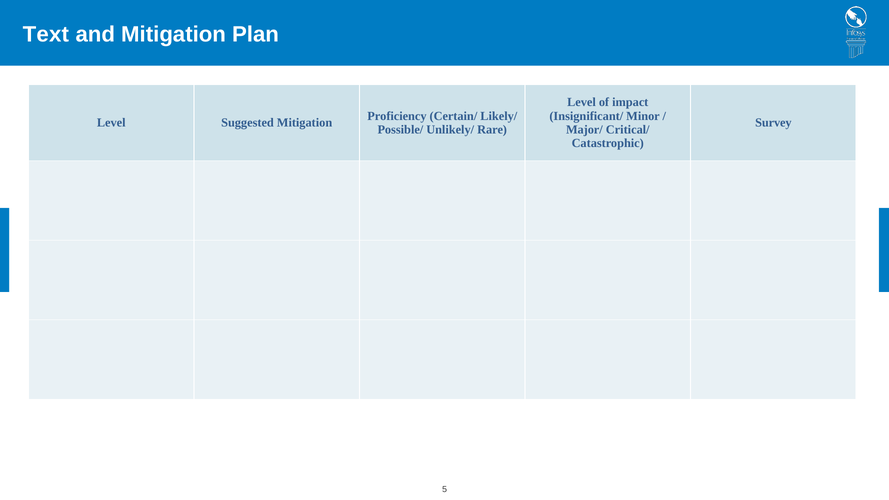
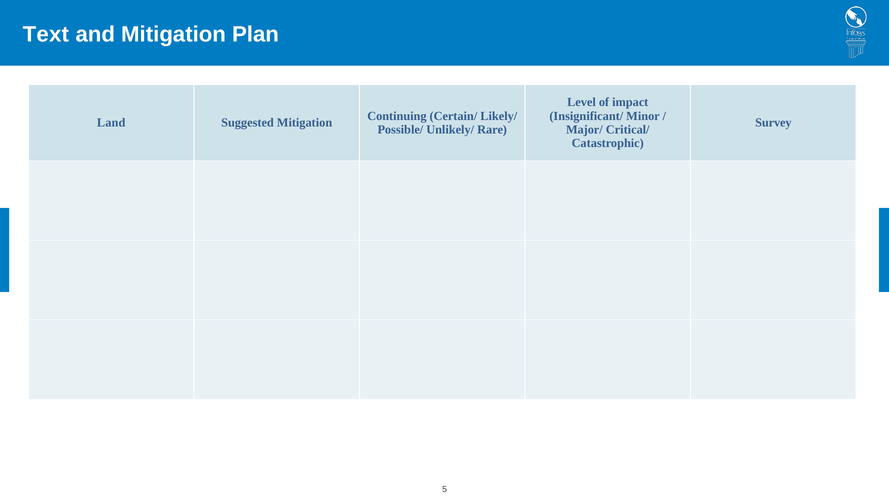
Proficiency: Proficiency -> Continuing
Level at (111, 123): Level -> Land
